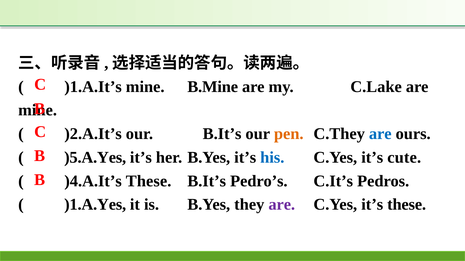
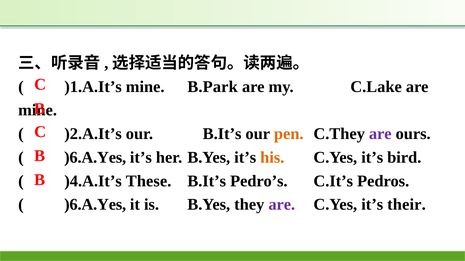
B.Mine: B.Mine -> B.Park
are at (380, 134) colour: blue -> purple
)5.A.Yes at (95, 158): )5.A.Yes -> )6.A.Yes
his colour: blue -> orange
cute: cute -> bird
)1.A.Yes at (95, 205): )1.A.Yes -> )6.A.Yes
it’s these: these -> their
